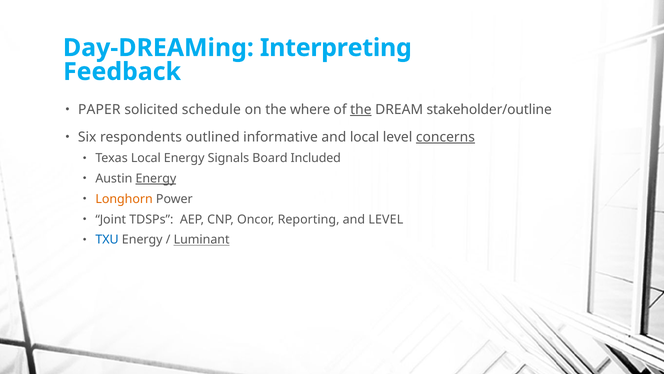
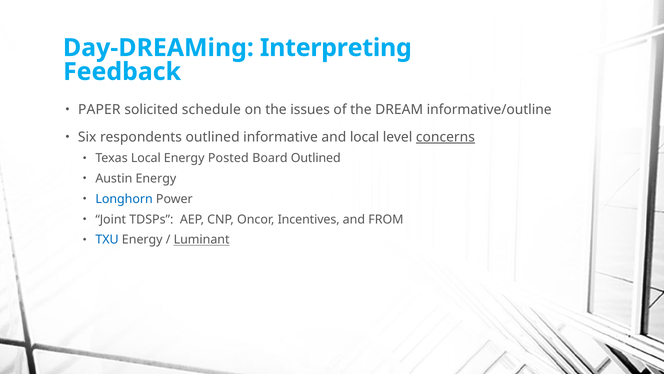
where: where -> issues
the at (361, 110) underline: present -> none
stakeholder/outline: stakeholder/outline -> informative/outline
Signals: Signals -> Posted
Board Included: Included -> Outlined
Energy at (156, 178) underline: present -> none
Longhorn colour: orange -> blue
Reporting: Reporting -> Incentives
and LEVEL: LEVEL -> FROM
